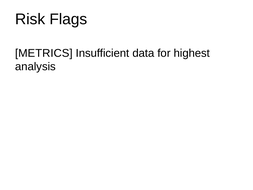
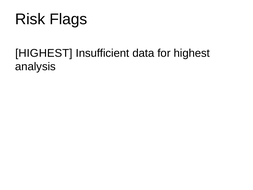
METRICS at (44, 53): METRICS -> HIGHEST
